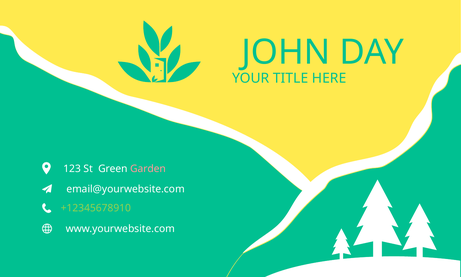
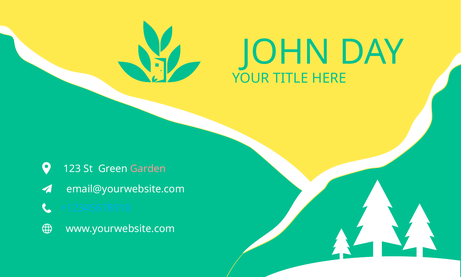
+12345678910 colour: light green -> light blue
